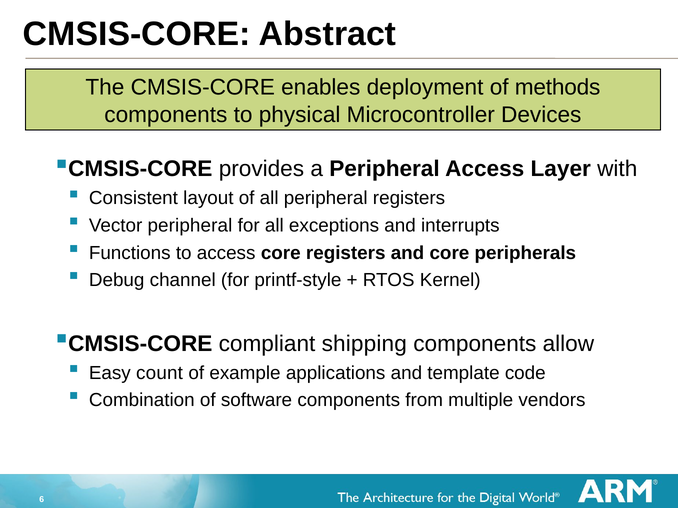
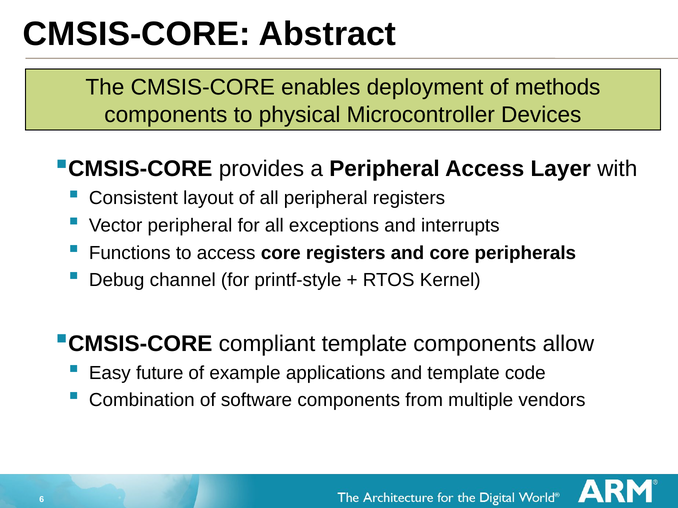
compliant shipping: shipping -> template
count: count -> future
